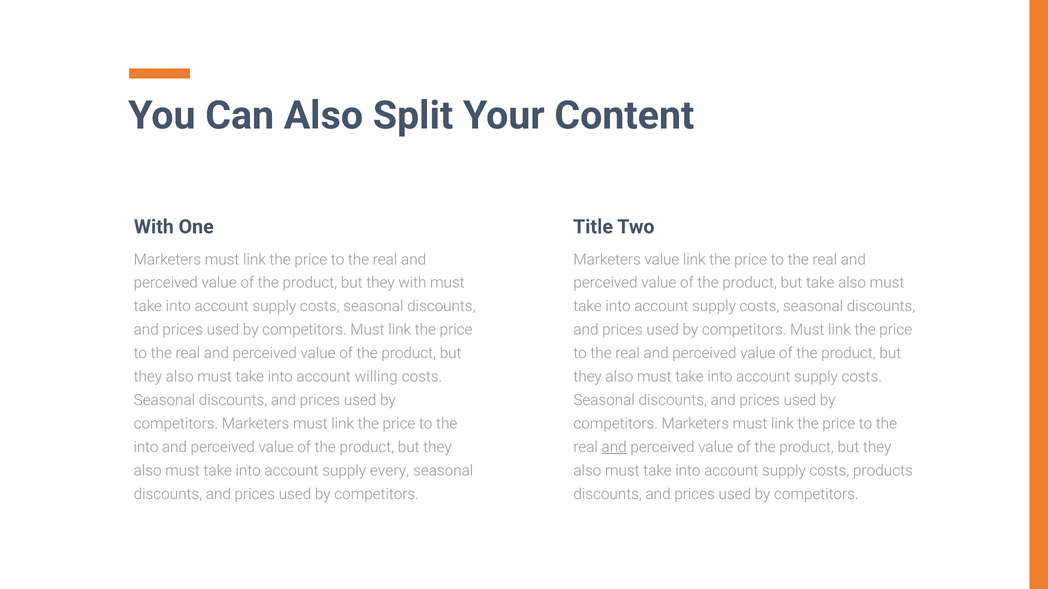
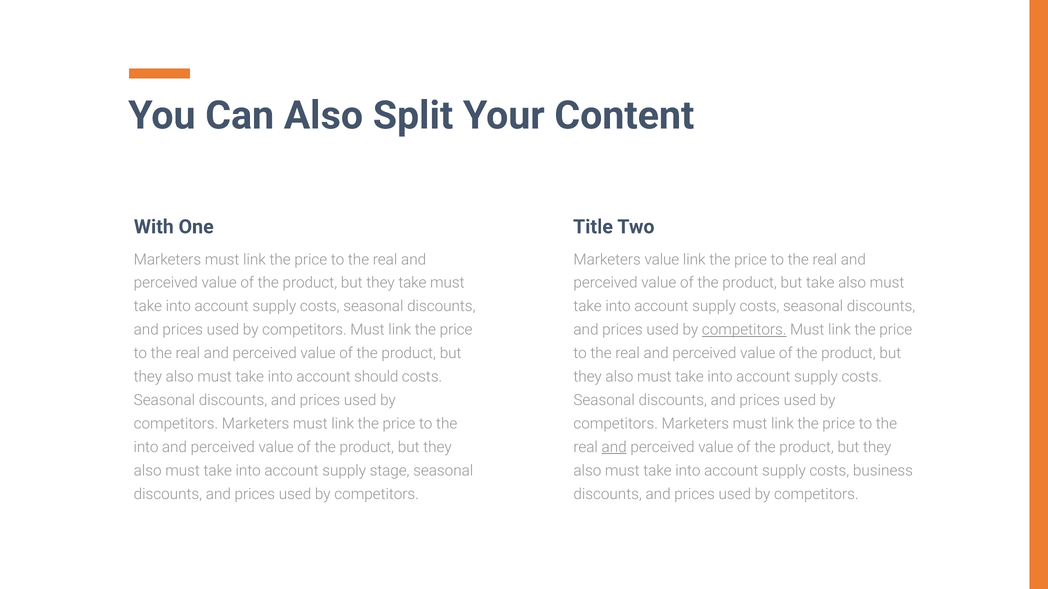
they with: with -> take
competitors at (744, 330) underline: none -> present
willing: willing -> should
every: every -> stage
products: products -> business
